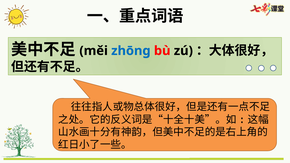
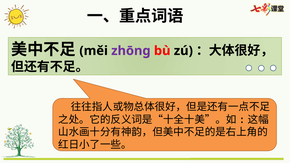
zhōng colour: blue -> purple
